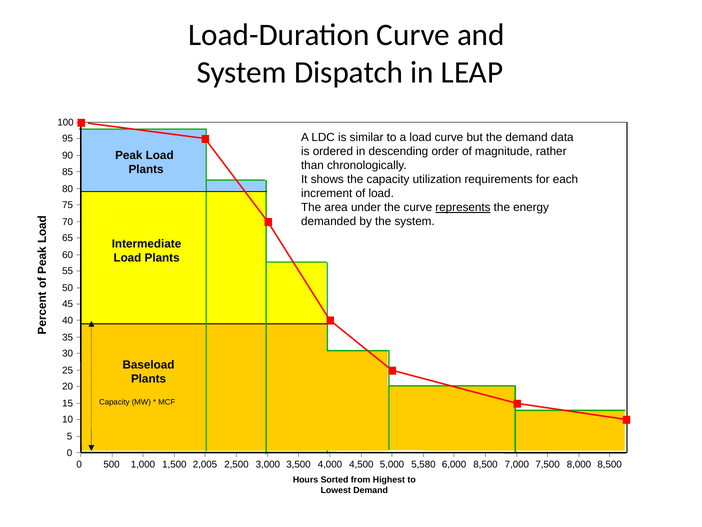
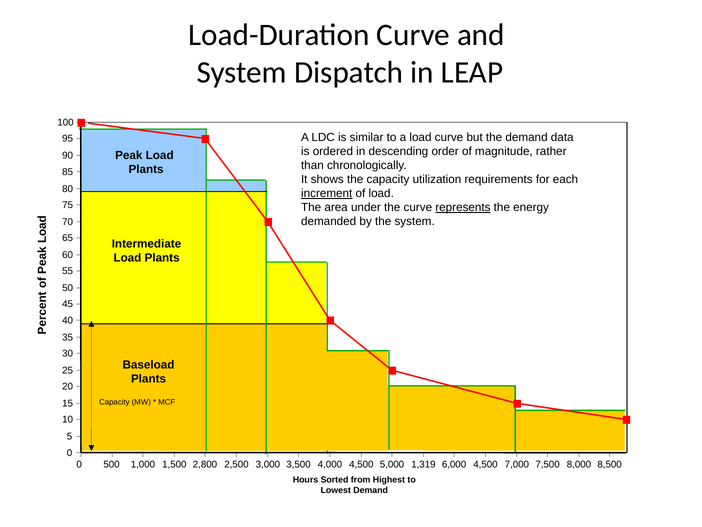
increment underline: none -> present
2,005: 2,005 -> 2,800
5,580: 5,580 -> 1,319
8,500 at (485, 464): 8,500 -> 4,500
